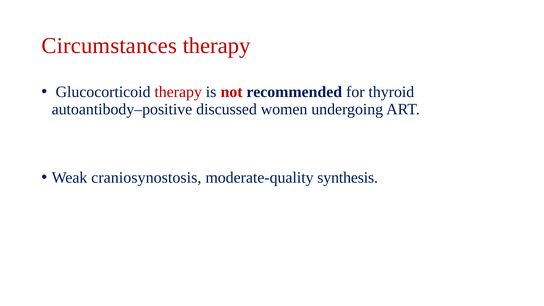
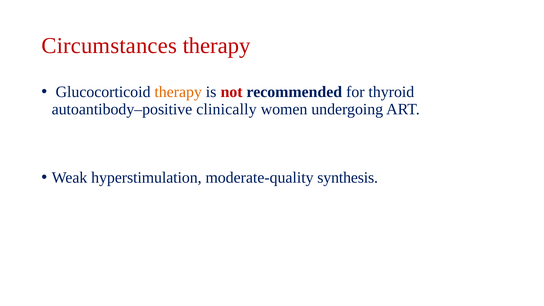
therapy at (178, 92) colour: red -> orange
discussed: discussed -> clinically
craniosynostosis: craniosynostosis -> hyperstimulation
